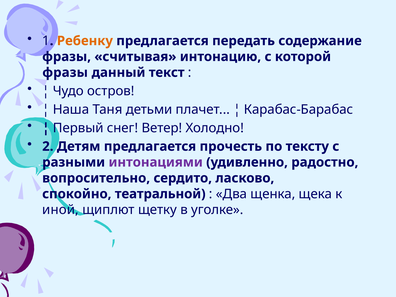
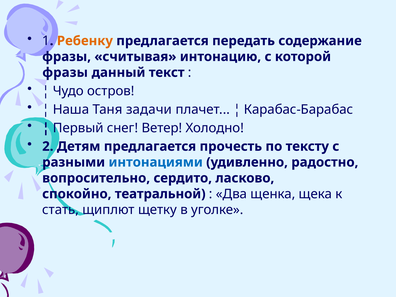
детьми: детьми -> задачи
интонациями colour: purple -> blue
иной: иной -> стать
